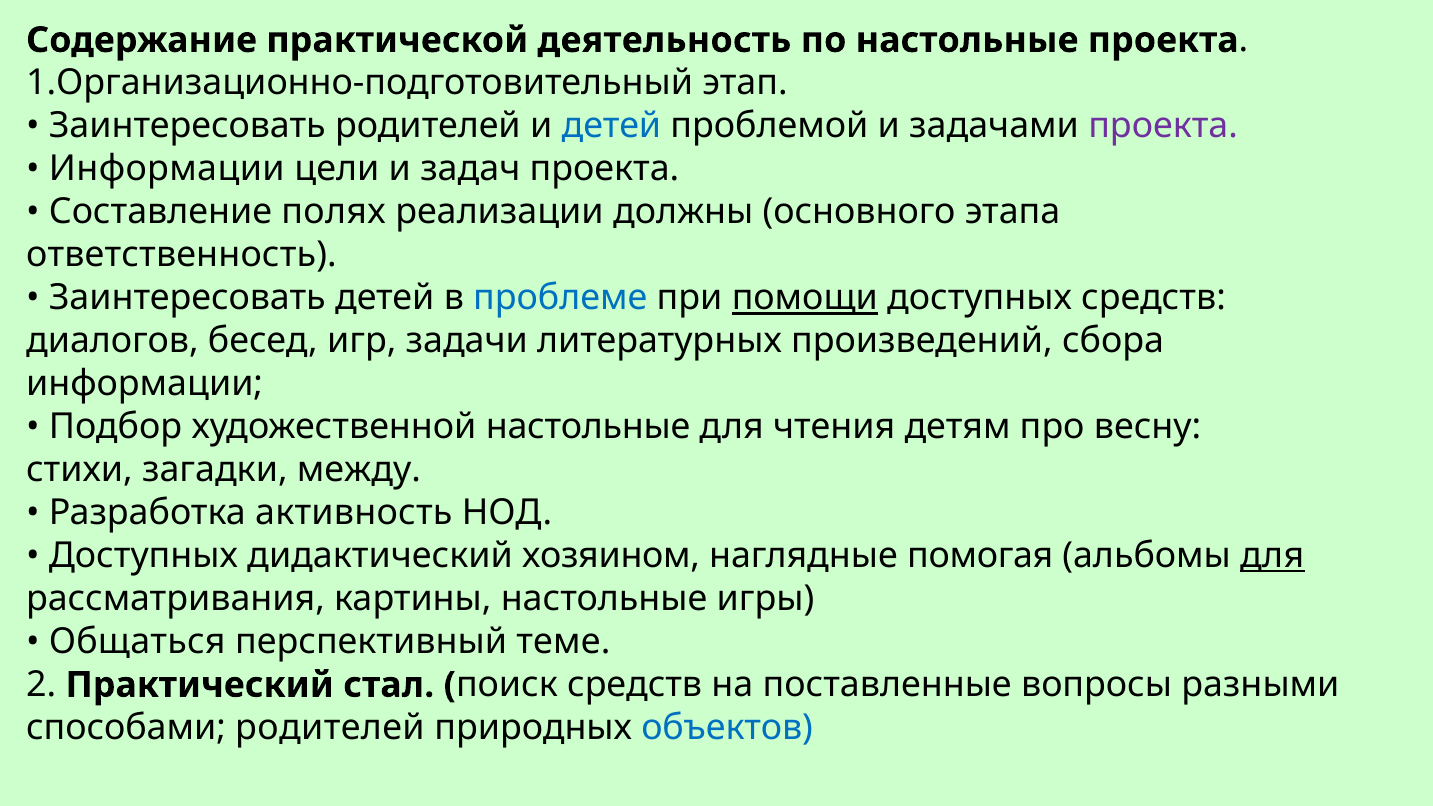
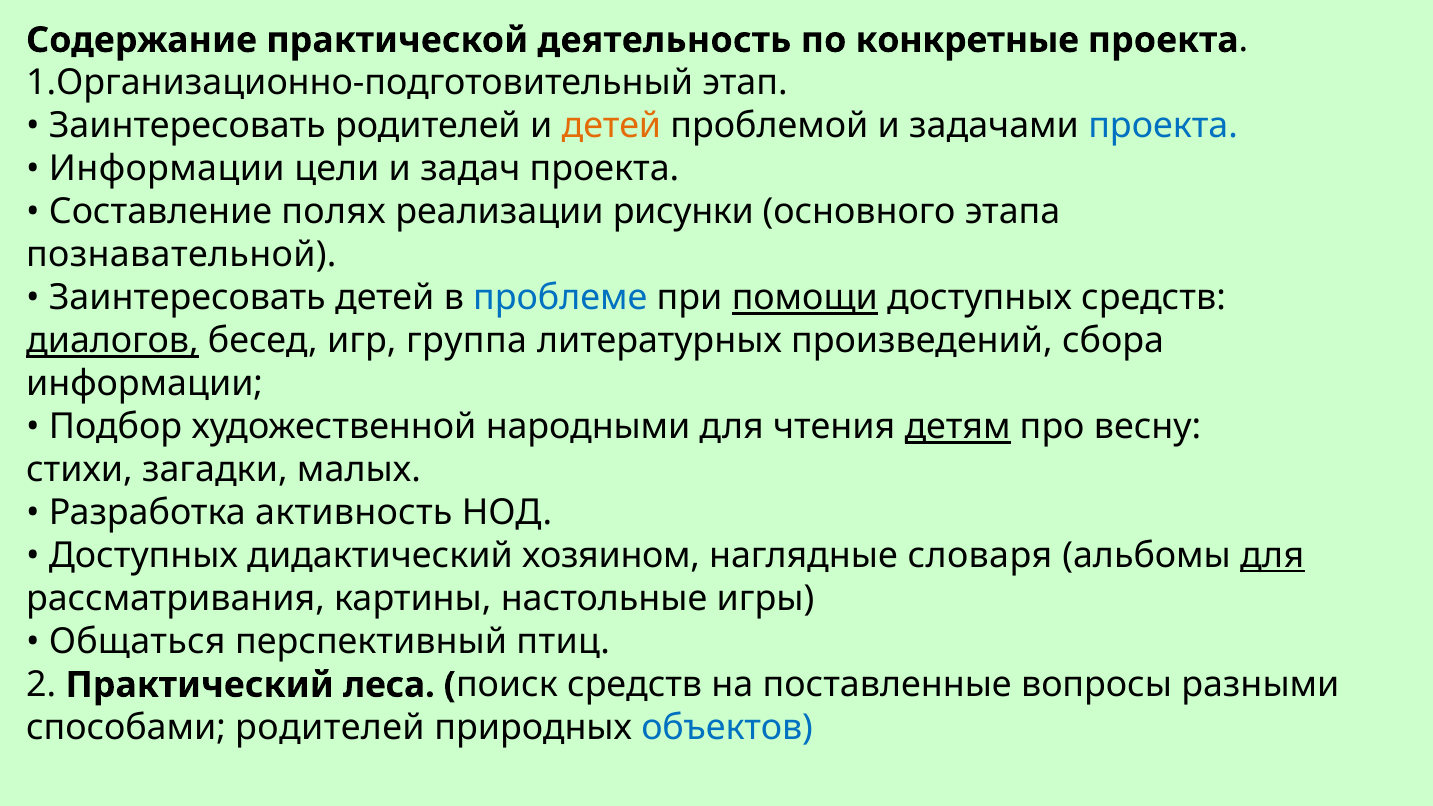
по настольные: настольные -> конкретные
детей at (611, 126) colour: blue -> orange
проекта at (1163, 126) colour: purple -> blue
должны: должны -> рисунки
ответственность: ответственность -> познавательной
диалогов underline: none -> present
задачи: задачи -> группа
художественной настольные: настольные -> народными
детям underline: none -> present
между: между -> малых
помогая: помогая -> словаря
теме: теме -> птиц
стал: стал -> леса
